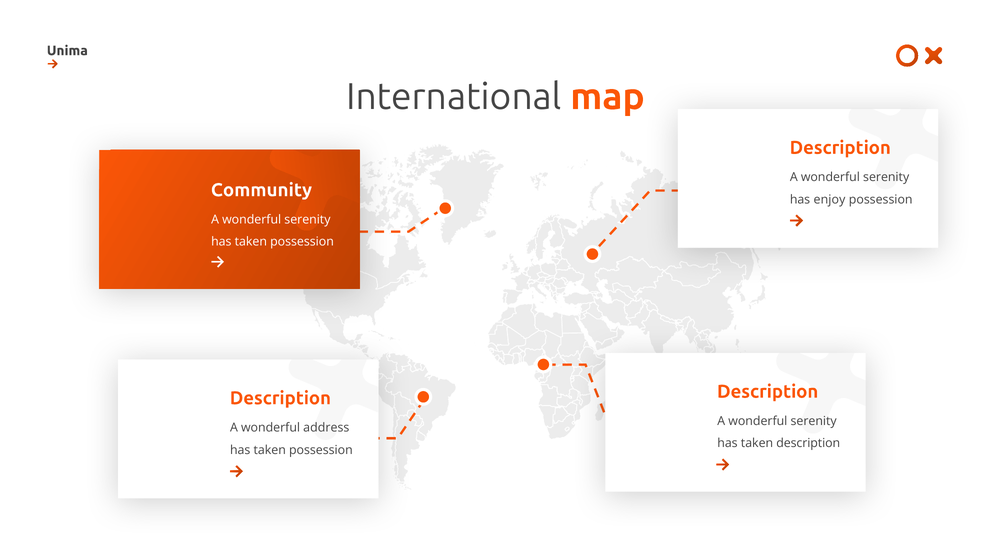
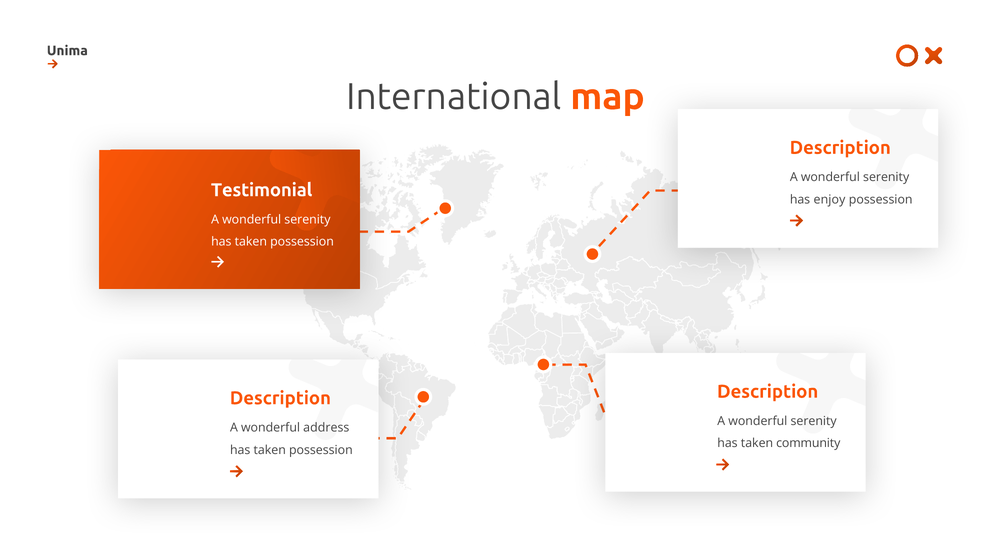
Community: Community -> Testimonial
taken description: description -> community
